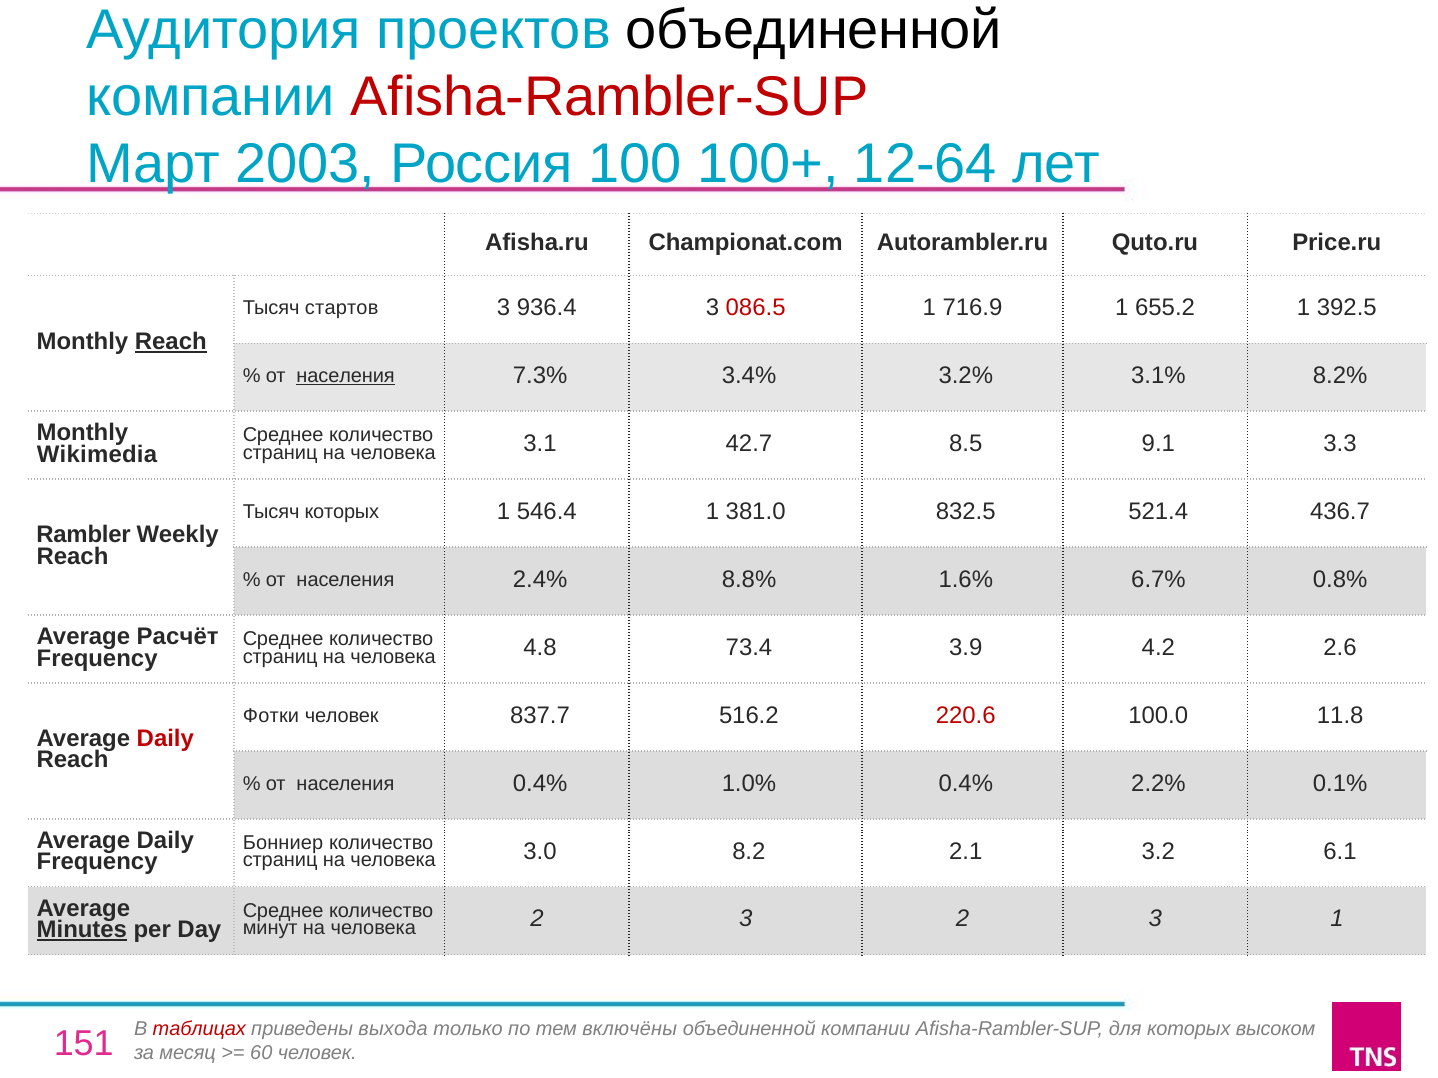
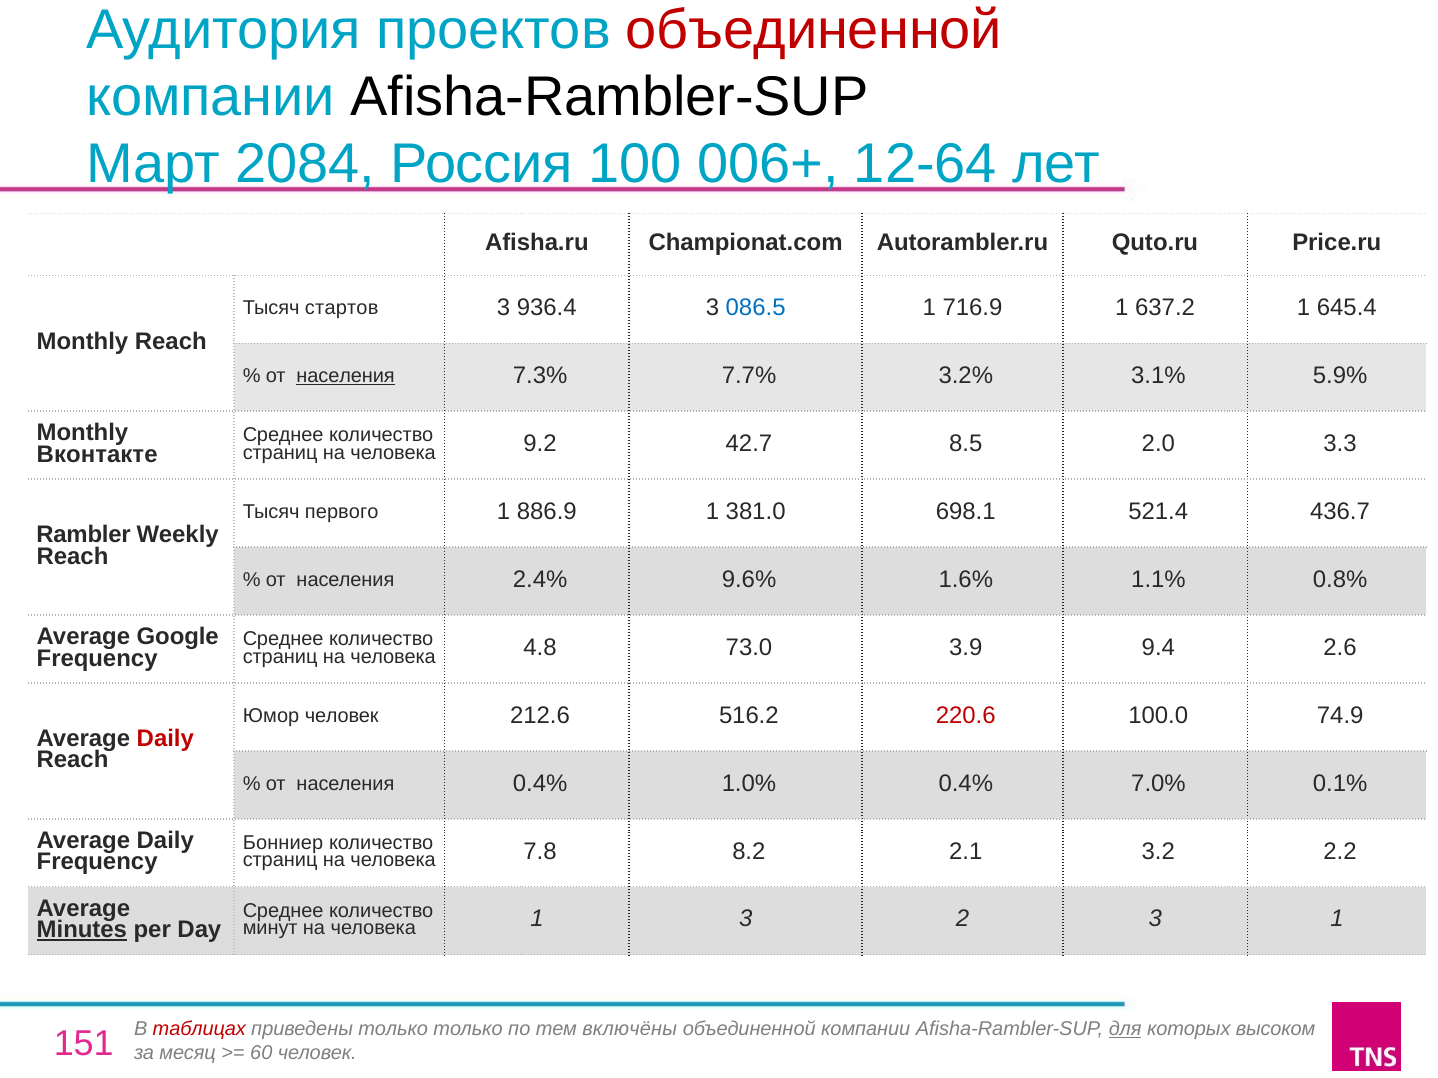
объединенной at (814, 30) colour: black -> red
Afisha-Rambler-SUP at (609, 97) colour: red -> black
2003: 2003 -> 2084
100+: 100+ -> 006+
086.5 colour: red -> blue
655.2: 655.2 -> 637.2
392.5: 392.5 -> 645.4
Reach at (171, 342) underline: present -> none
3.4%: 3.4% -> 7.7%
8.2%: 8.2% -> 5.9%
Wikimedia: Wikimedia -> Вконтакте
3.1: 3.1 -> 9.2
9.1: 9.1 -> 2.0
Тысяч которых: которых -> первого
546.4: 546.4 -> 886.9
832.5: 832.5 -> 698.1
8.8%: 8.8% -> 9.6%
6.7%: 6.7% -> 1.1%
Расчёт: Расчёт -> Google
73.4: 73.4 -> 73.0
4.2: 4.2 -> 9.4
Фотки: Фотки -> Юмор
837.7: 837.7 -> 212.6
11.8: 11.8 -> 74.9
2.2%: 2.2% -> 7.0%
3.0: 3.0 -> 7.8
6.1: 6.1 -> 2.2
человека 2: 2 -> 1
приведены выхода: выхода -> только
для underline: none -> present
